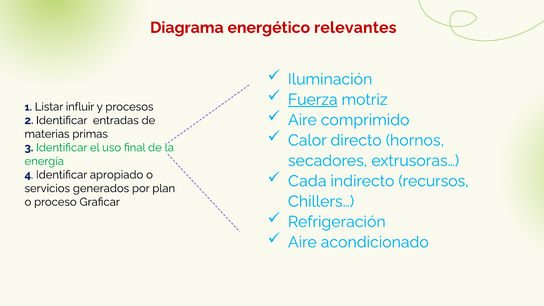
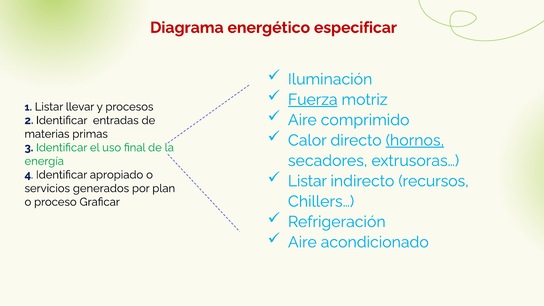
relevantes: relevantes -> especificar
influir: influir -> llevar
hornos underline: none -> present
Cada at (307, 181): Cada -> Listar
